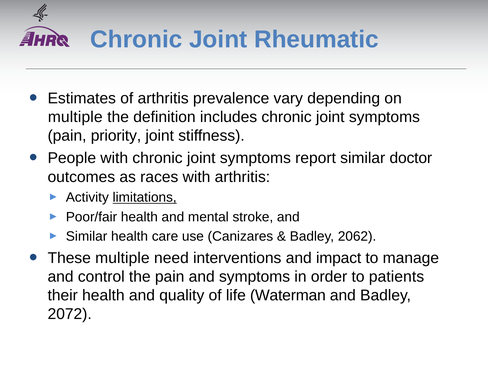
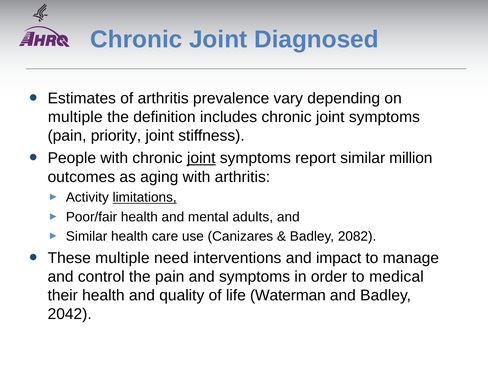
Rheumatic: Rheumatic -> Diagnosed
joint at (201, 158) underline: none -> present
doctor: doctor -> million
races: races -> aging
stroke: stroke -> adults
2062: 2062 -> 2082
patients: patients -> medical
2072: 2072 -> 2042
